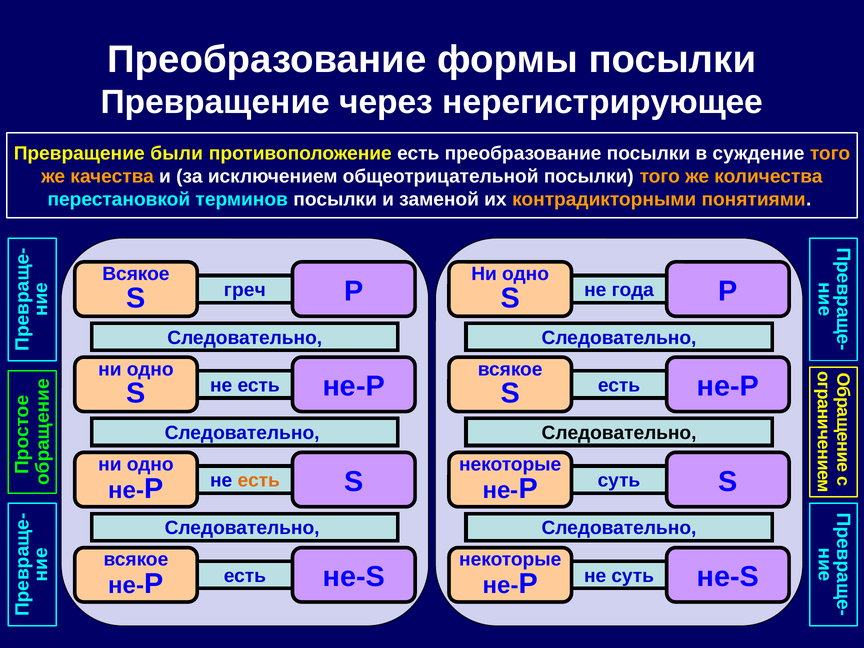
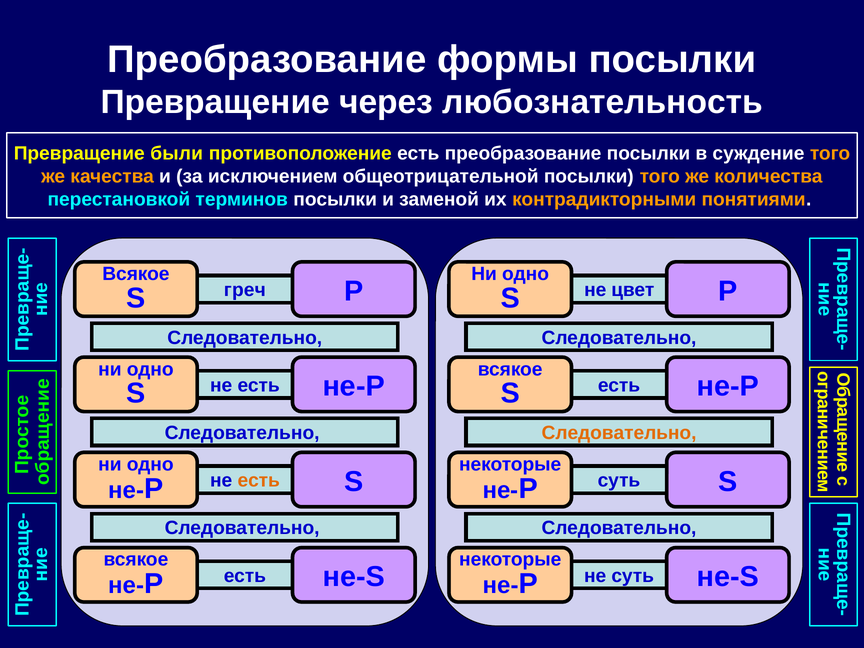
нерегистрирующее: нерегистрирующее -> любознательность
года: года -> цвет
Следовательно at (619, 433) colour: black -> orange
